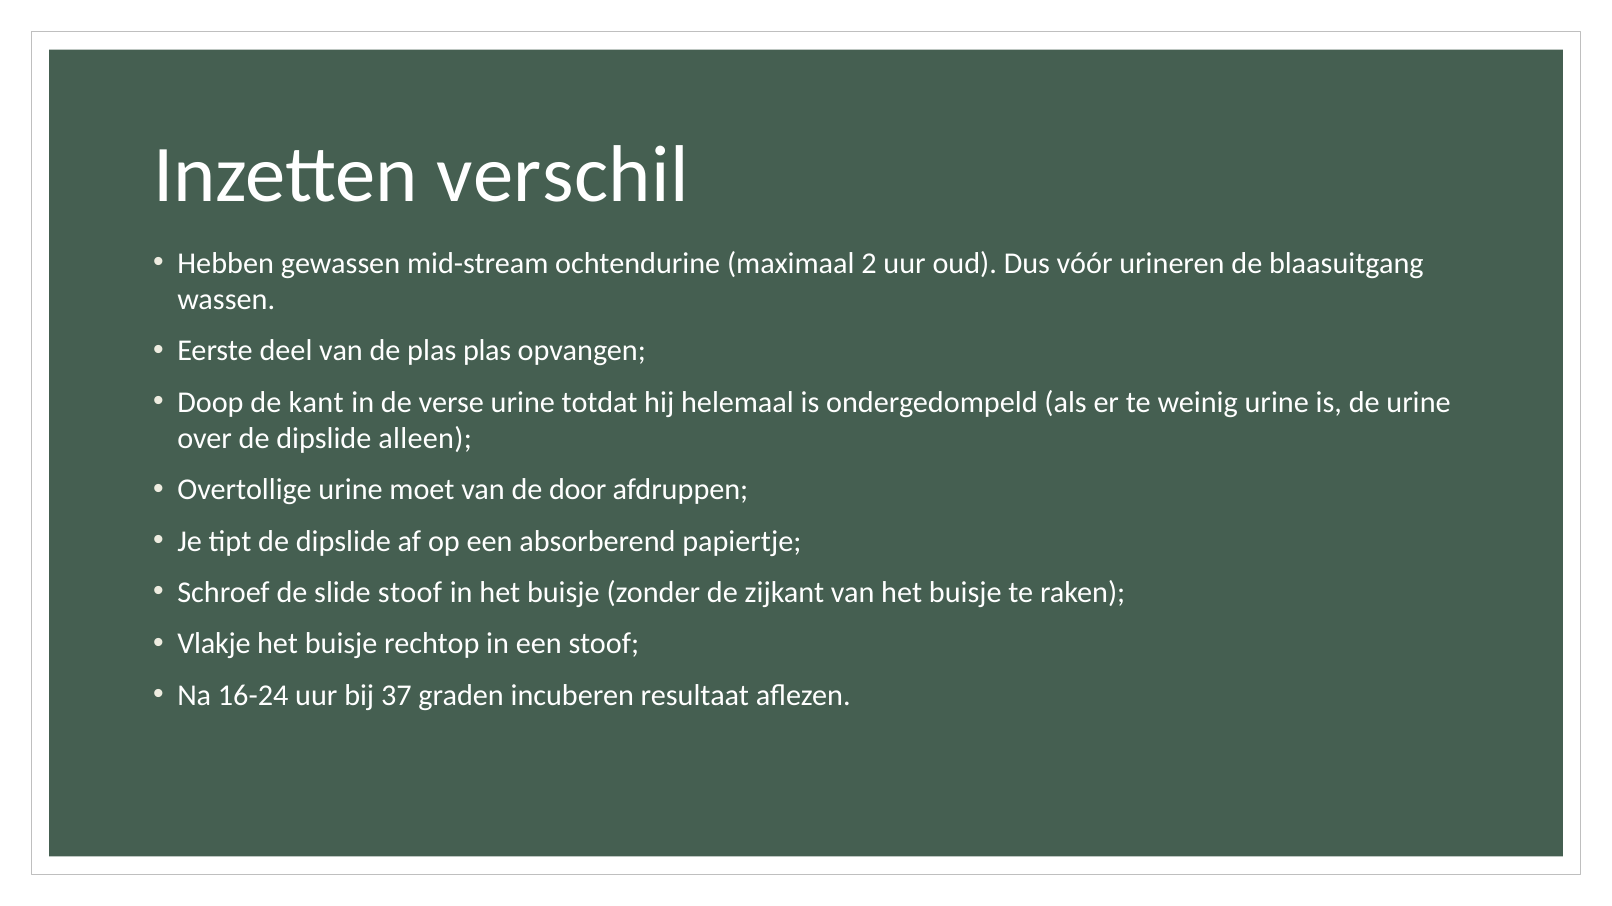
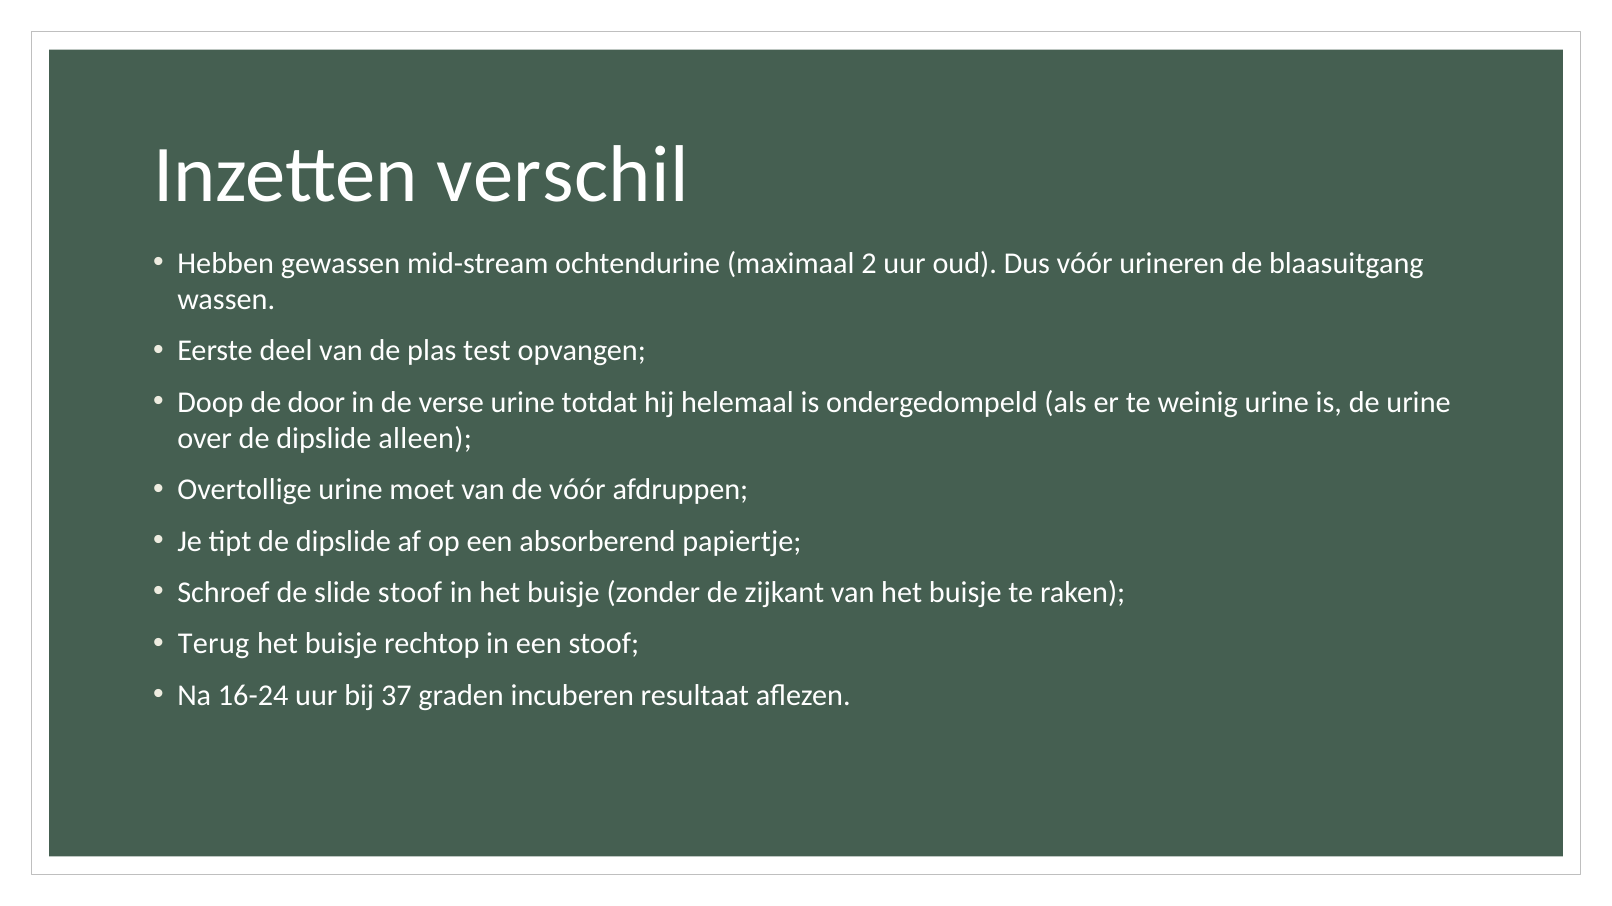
plas plas: plas -> test
kant: kant -> door
de door: door -> vóór
Vlakje: Vlakje -> Terug
